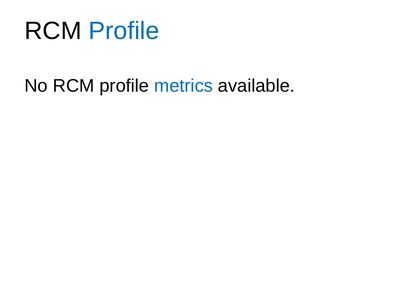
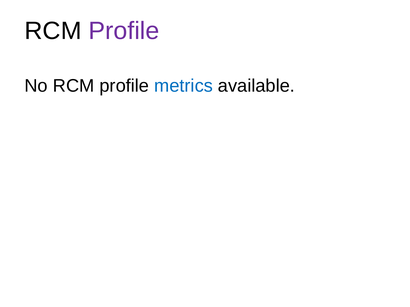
Profile at (124, 31) colour: blue -> purple
